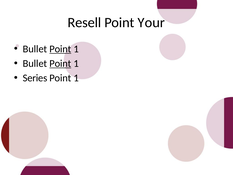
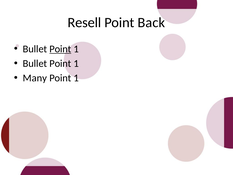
Your: Your -> Back
Point at (60, 63) underline: present -> none
Series: Series -> Many
